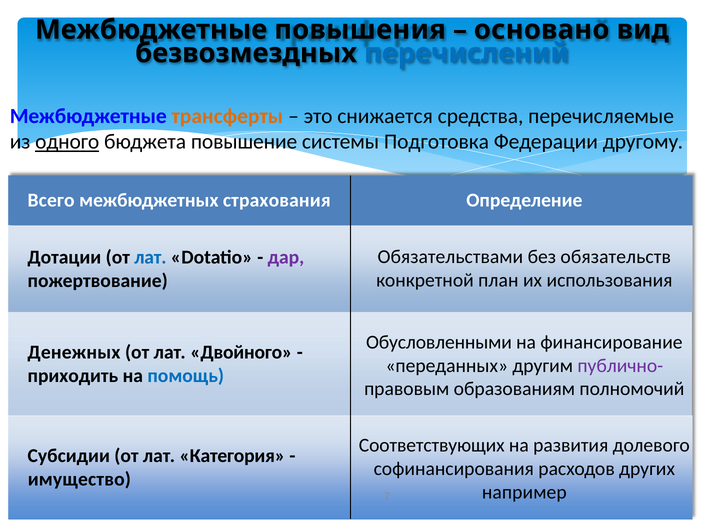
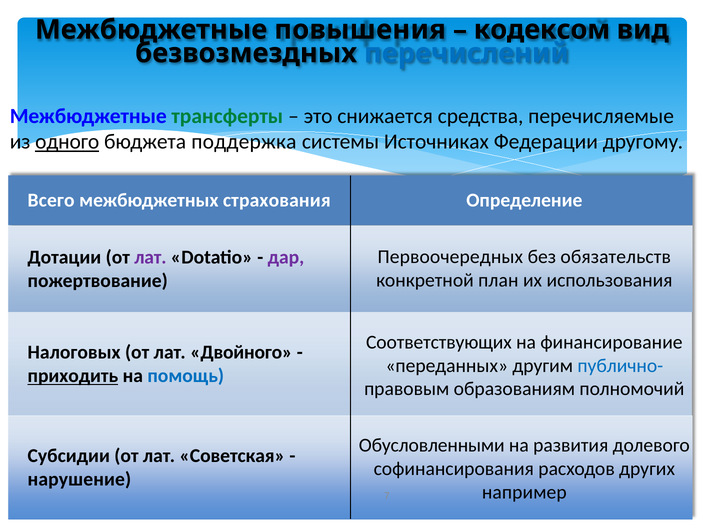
основано: основано -> кодексом
трансферты colour: orange -> green
повышение: повышение -> поддержка
Подготовка: Подготовка -> Источниках
Обязательствами: Обязательствами -> Первоочередных
лат at (150, 257) colour: blue -> purple
Обусловленными: Обусловленными -> Соответствующих
Денежных: Денежных -> Налоговых
публично- colour: purple -> blue
приходить underline: none -> present
Соответствующих: Соответствующих -> Обусловленными
Категория: Категория -> Советская
имущество: имущество -> нарушение
